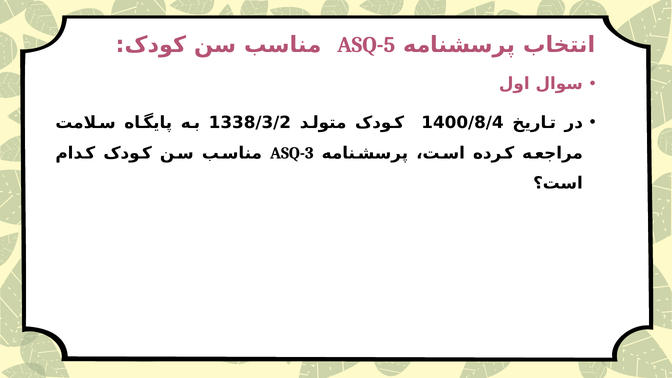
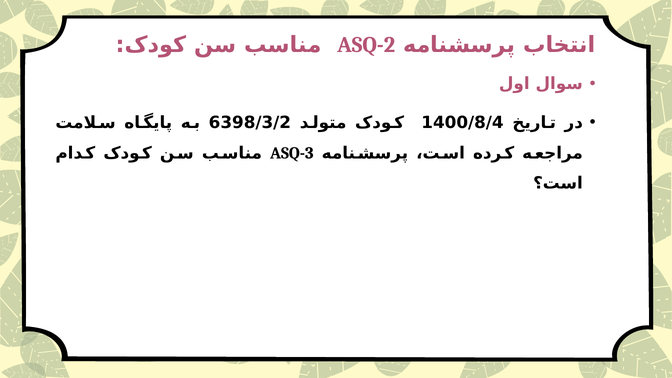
ASQ-5: ASQ-5 -> ASQ-2
1338/3/2: 1338/3/2 -> 6398/3/2
